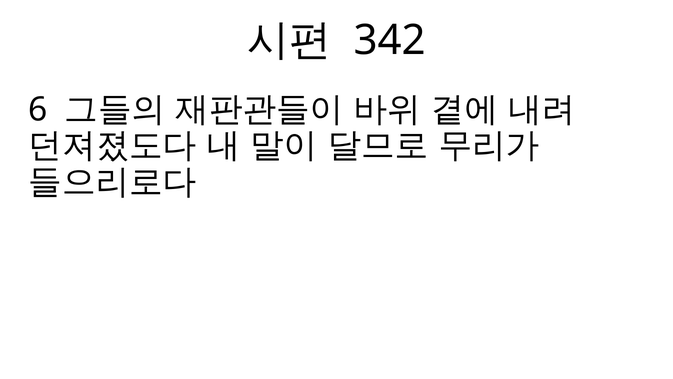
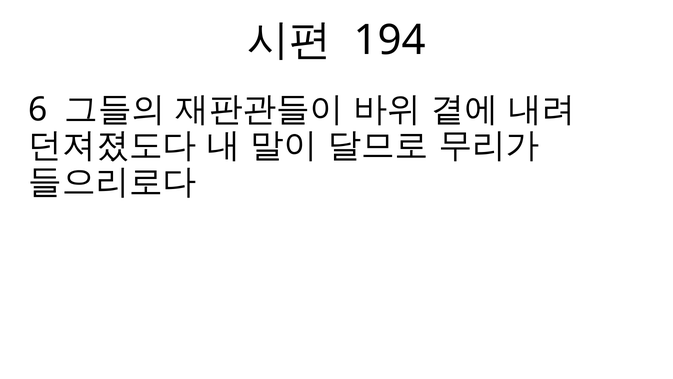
342: 342 -> 194
